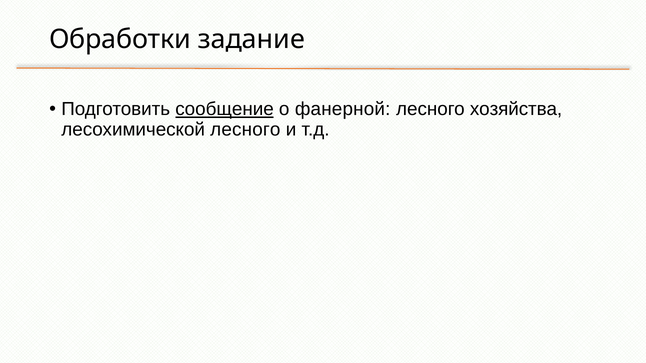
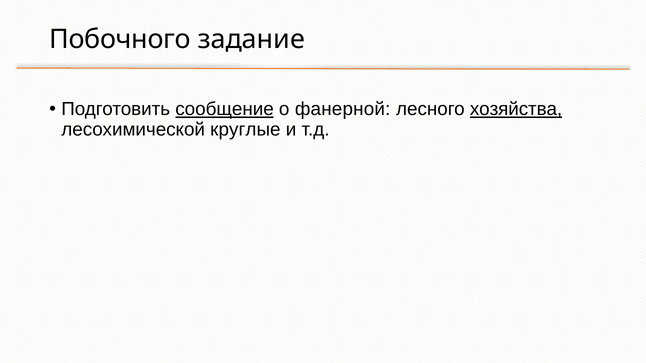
Обработки: Обработки -> Побочного
хозяйства underline: none -> present
лесохимической лесного: лесного -> круглые
